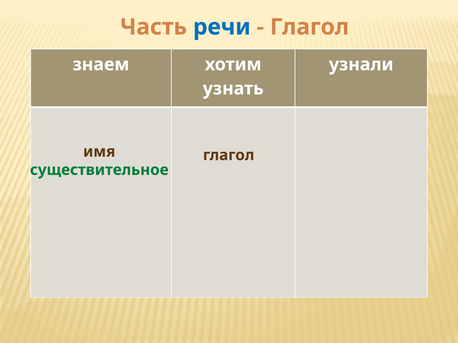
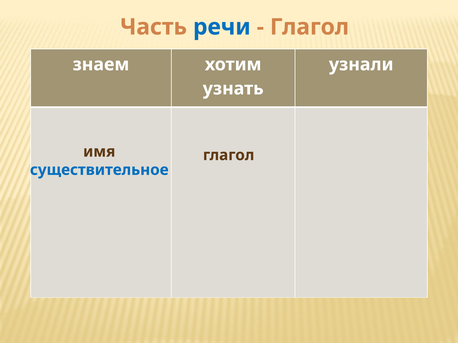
существительное colour: green -> blue
